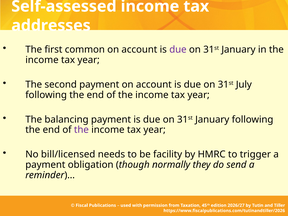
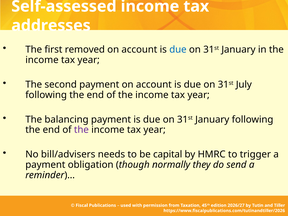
common: common -> removed
due at (178, 50) colour: purple -> blue
bill/licensed: bill/licensed -> bill/advisers
facility: facility -> capital
